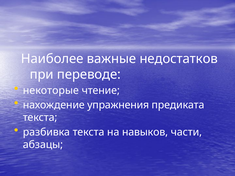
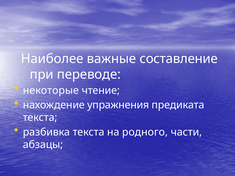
недостатков: недостатков -> составление
навыков: навыков -> родного
